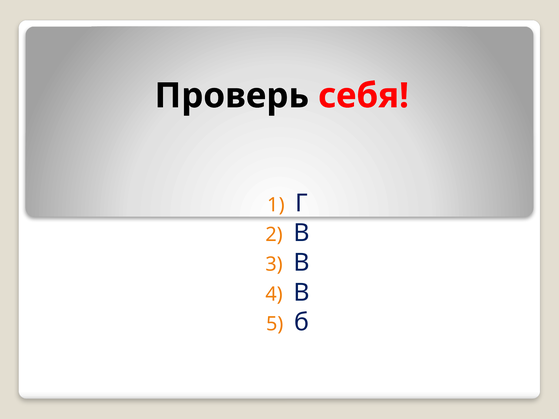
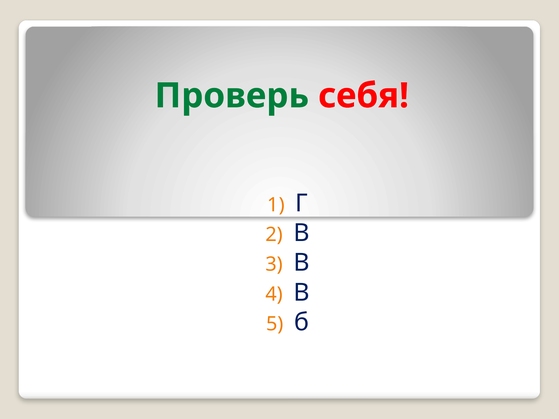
Проверь colour: black -> green
